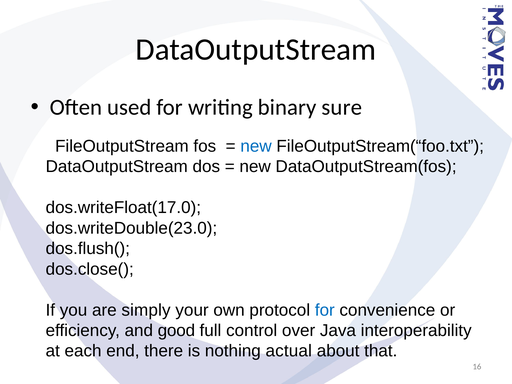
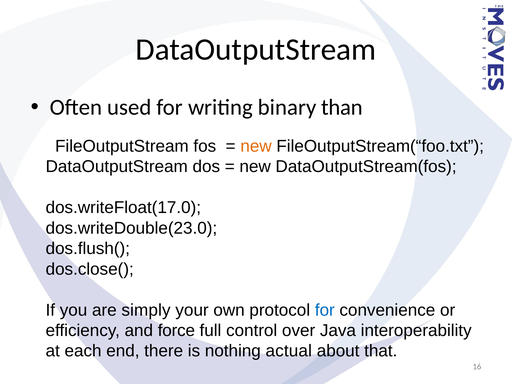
sure: sure -> than
new at (256, 146) colour: blue -> orange
good: good -> force
